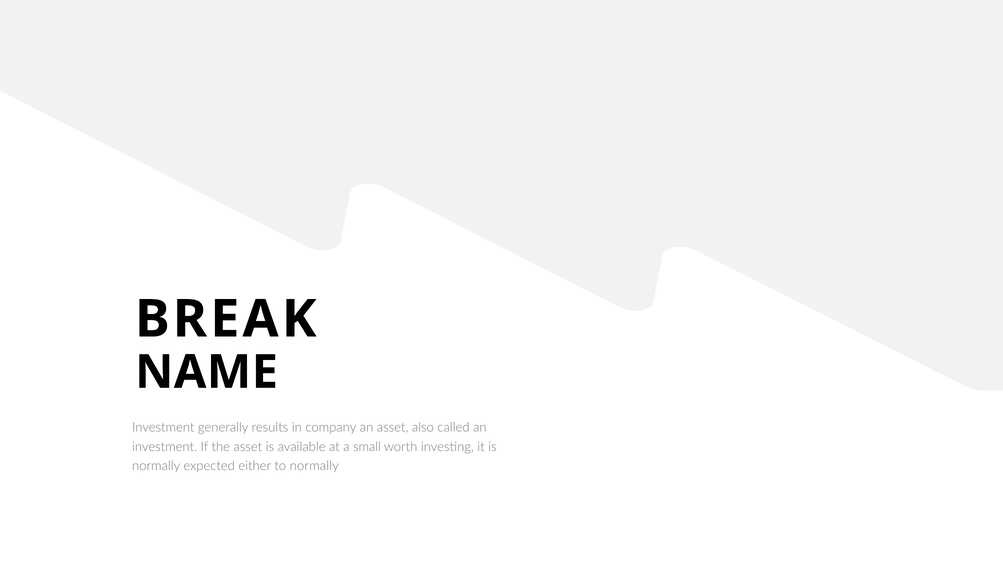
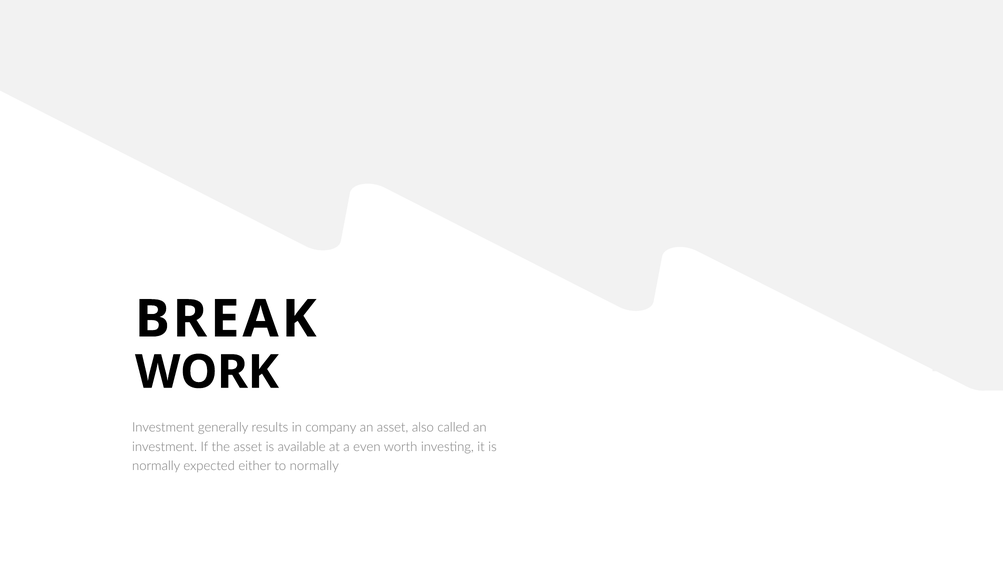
NAME: NAME -> WORK
small: small -> even
